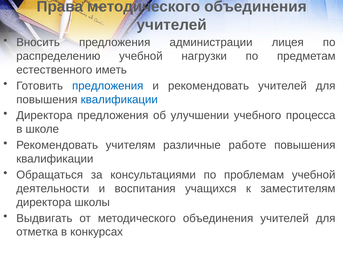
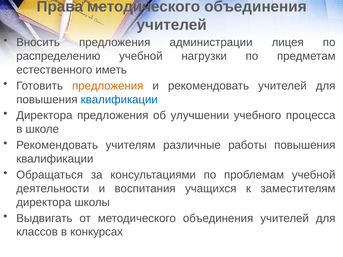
предложения at (108, 86) colour: blue -> orange
работе: работе -> работы
отметка: отметка -> классов
